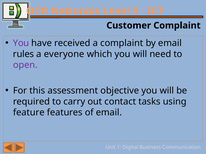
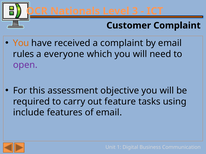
You at (21, 43) colour: purple -> orange
contact: contact -> feature
feature: feature -> include
